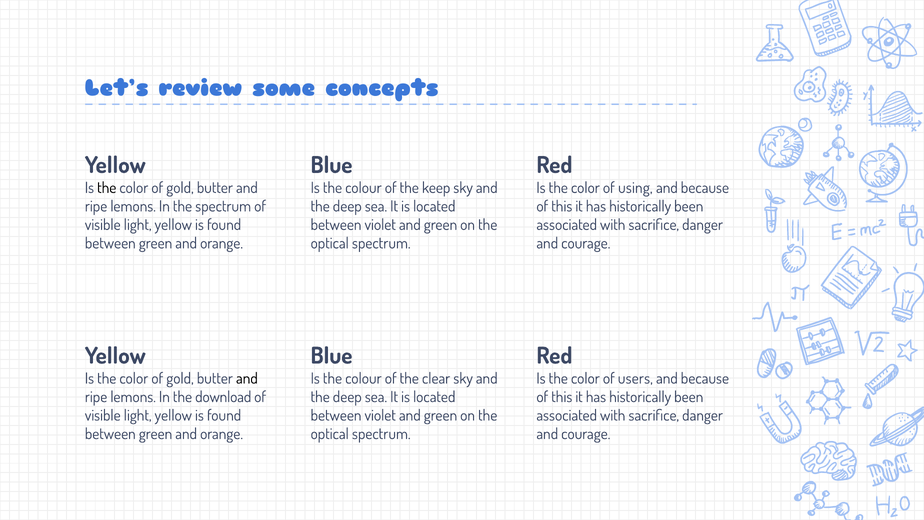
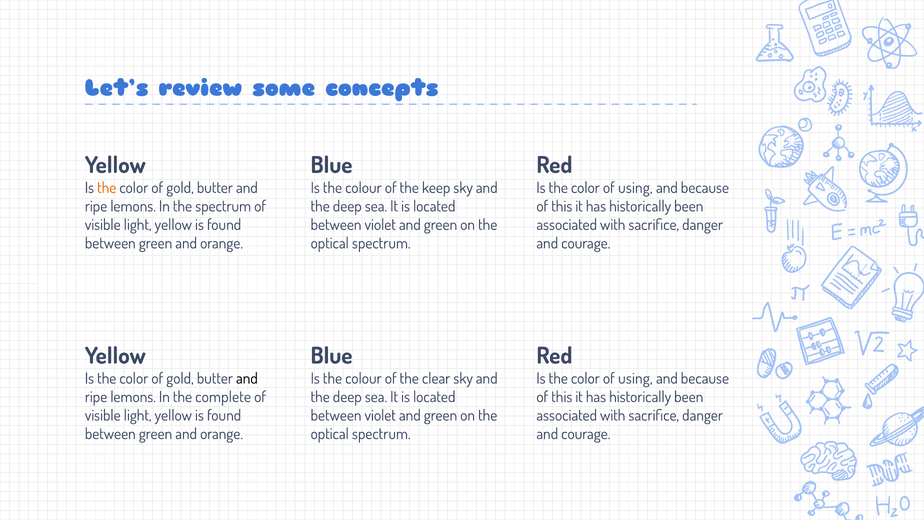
the at (107, 188) colour: black -> orange
users at (635, 378): users -> using
download: download -> complete
